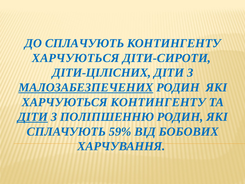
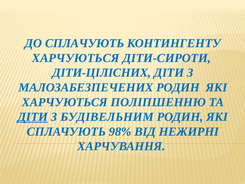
МАЛОЗАБЕЗПЕЧЕНИХ underline: present -> none
ХАРЧУЮТЬСЯ КОНТИНГЕНТУ: КОНТИНГЕНТУ -> ПОЛІПШЕННЮ
ПОЛІПШЕННЮ: ПОЛІПШЕННЮ -> БУДІВЕЛЬНИМ
59%: 59% -> 98%
БОБОВИХ: БОБОВИХ -> НЕЖИРНІ
